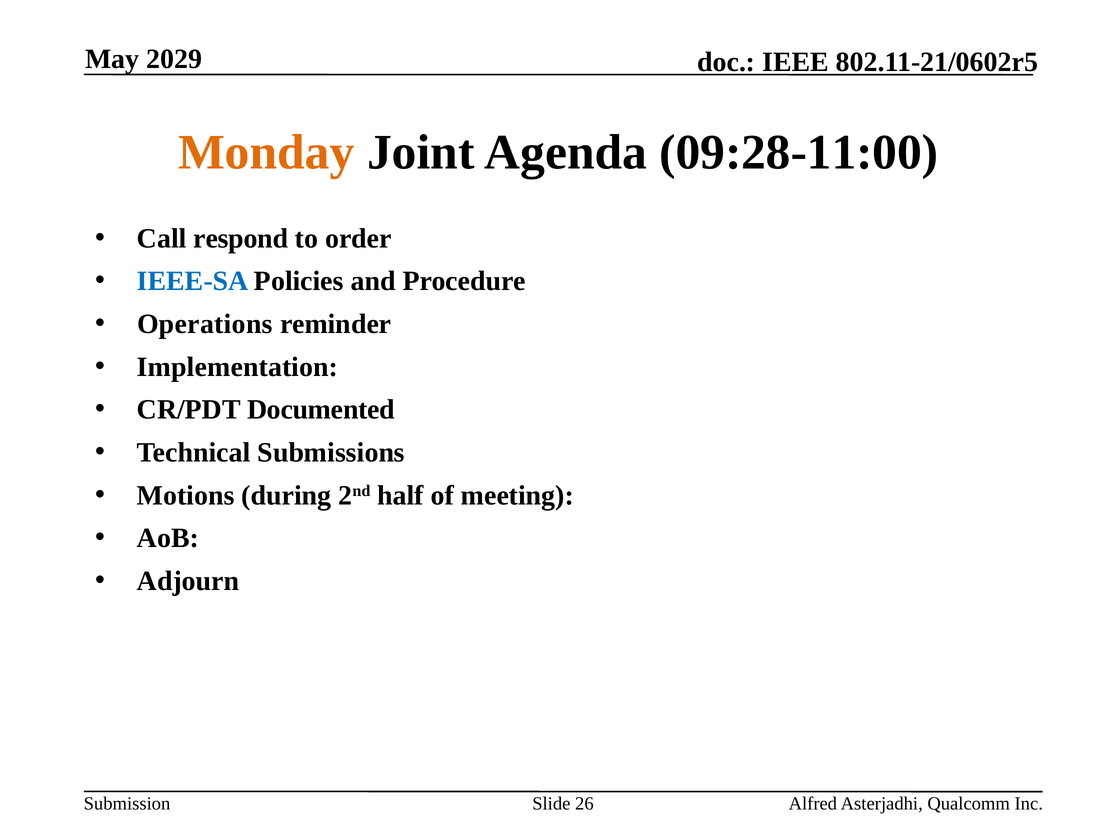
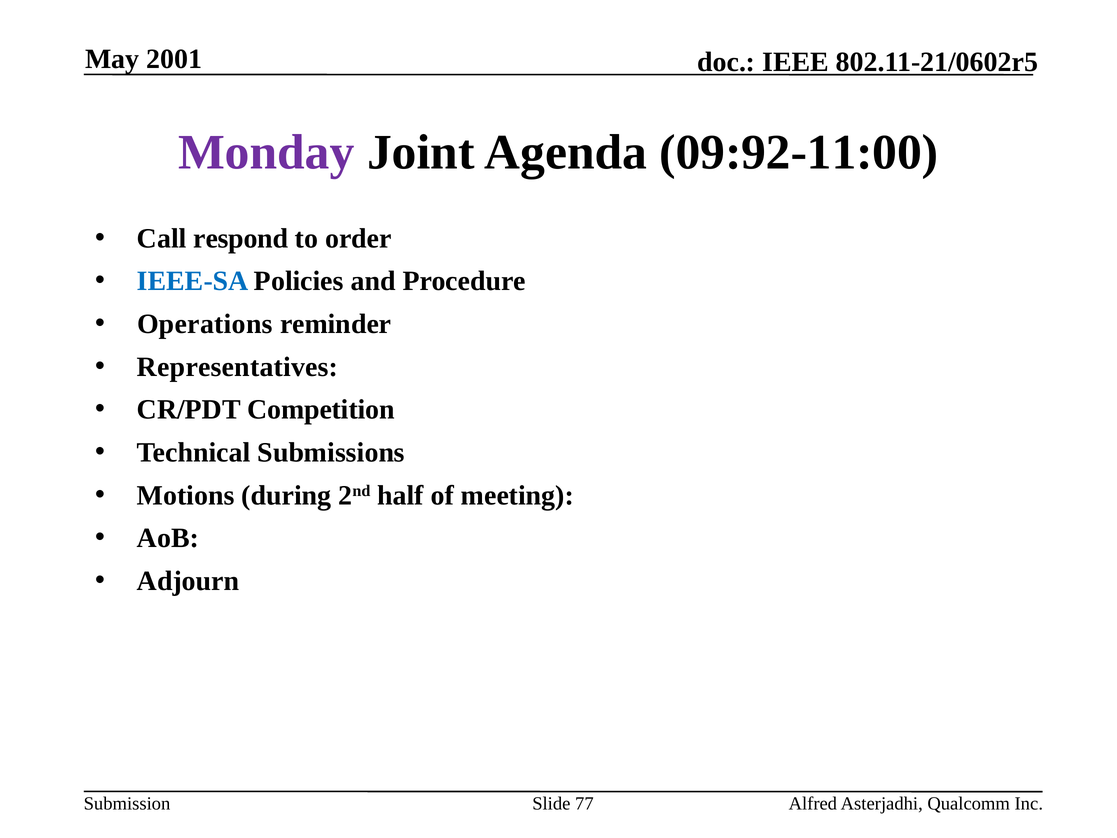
2029: 2029 -> 2001
Monday colour: orange -> purple
09:28-11:00: 09:28-11:00 -> 09:92-11:00
Implementation: Implementation -> Representatives
Documented: Documented -> Competition
26: 26 -> 77
